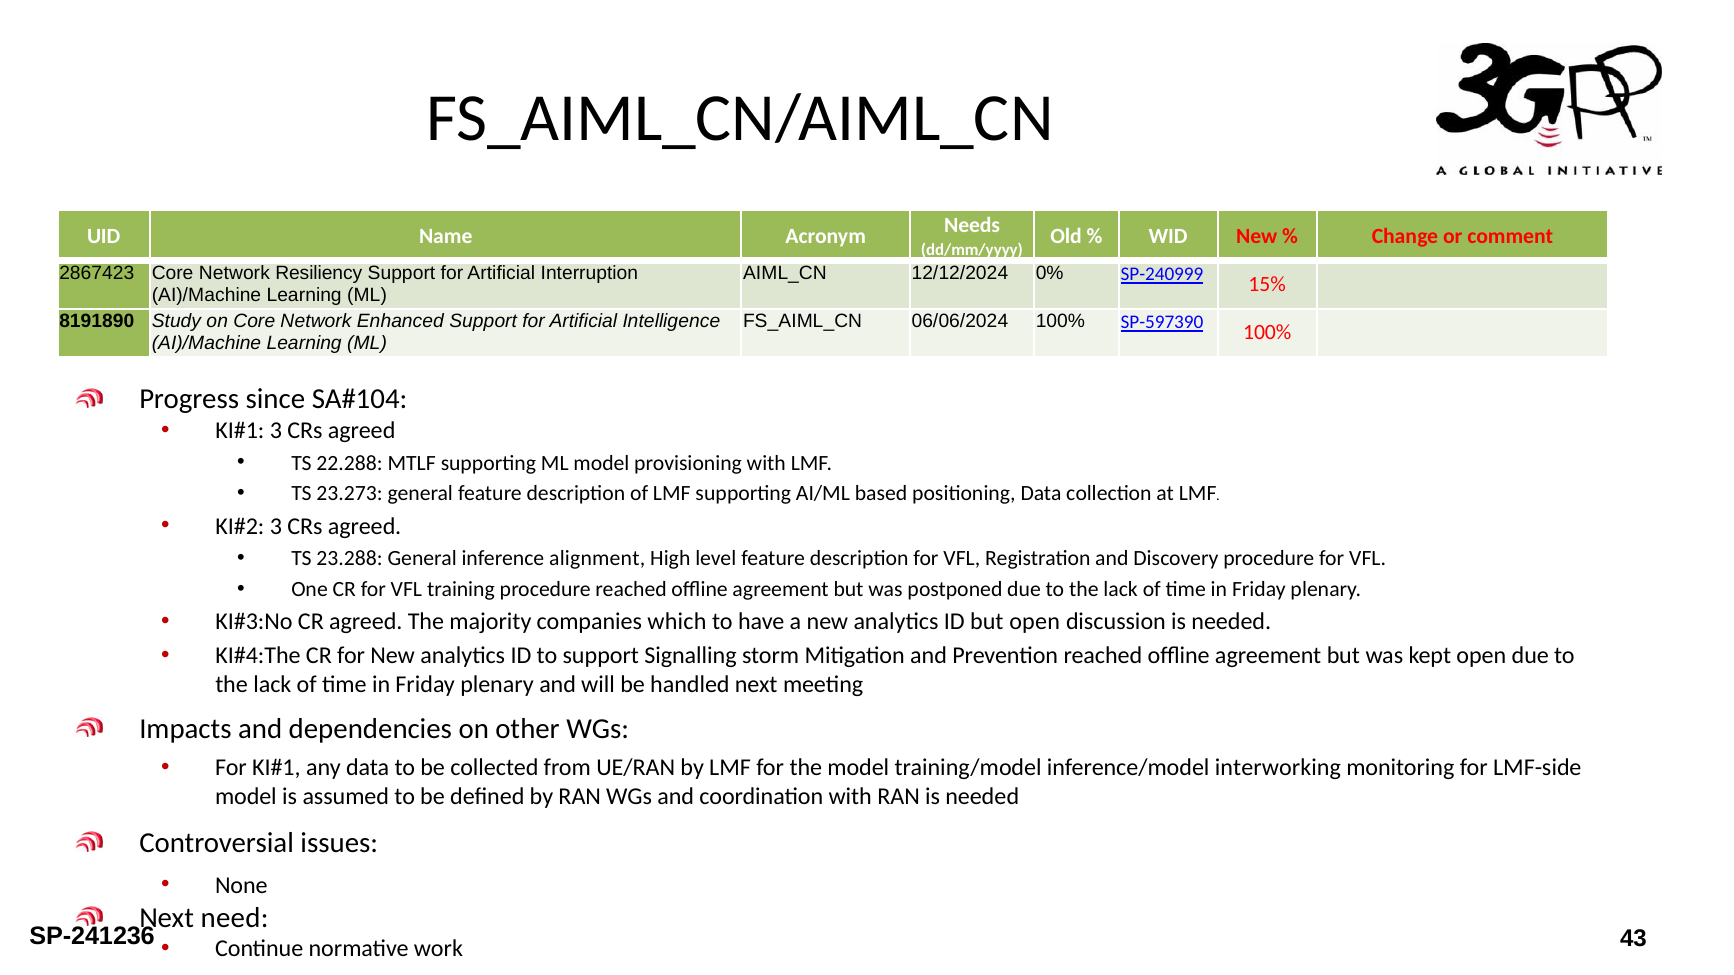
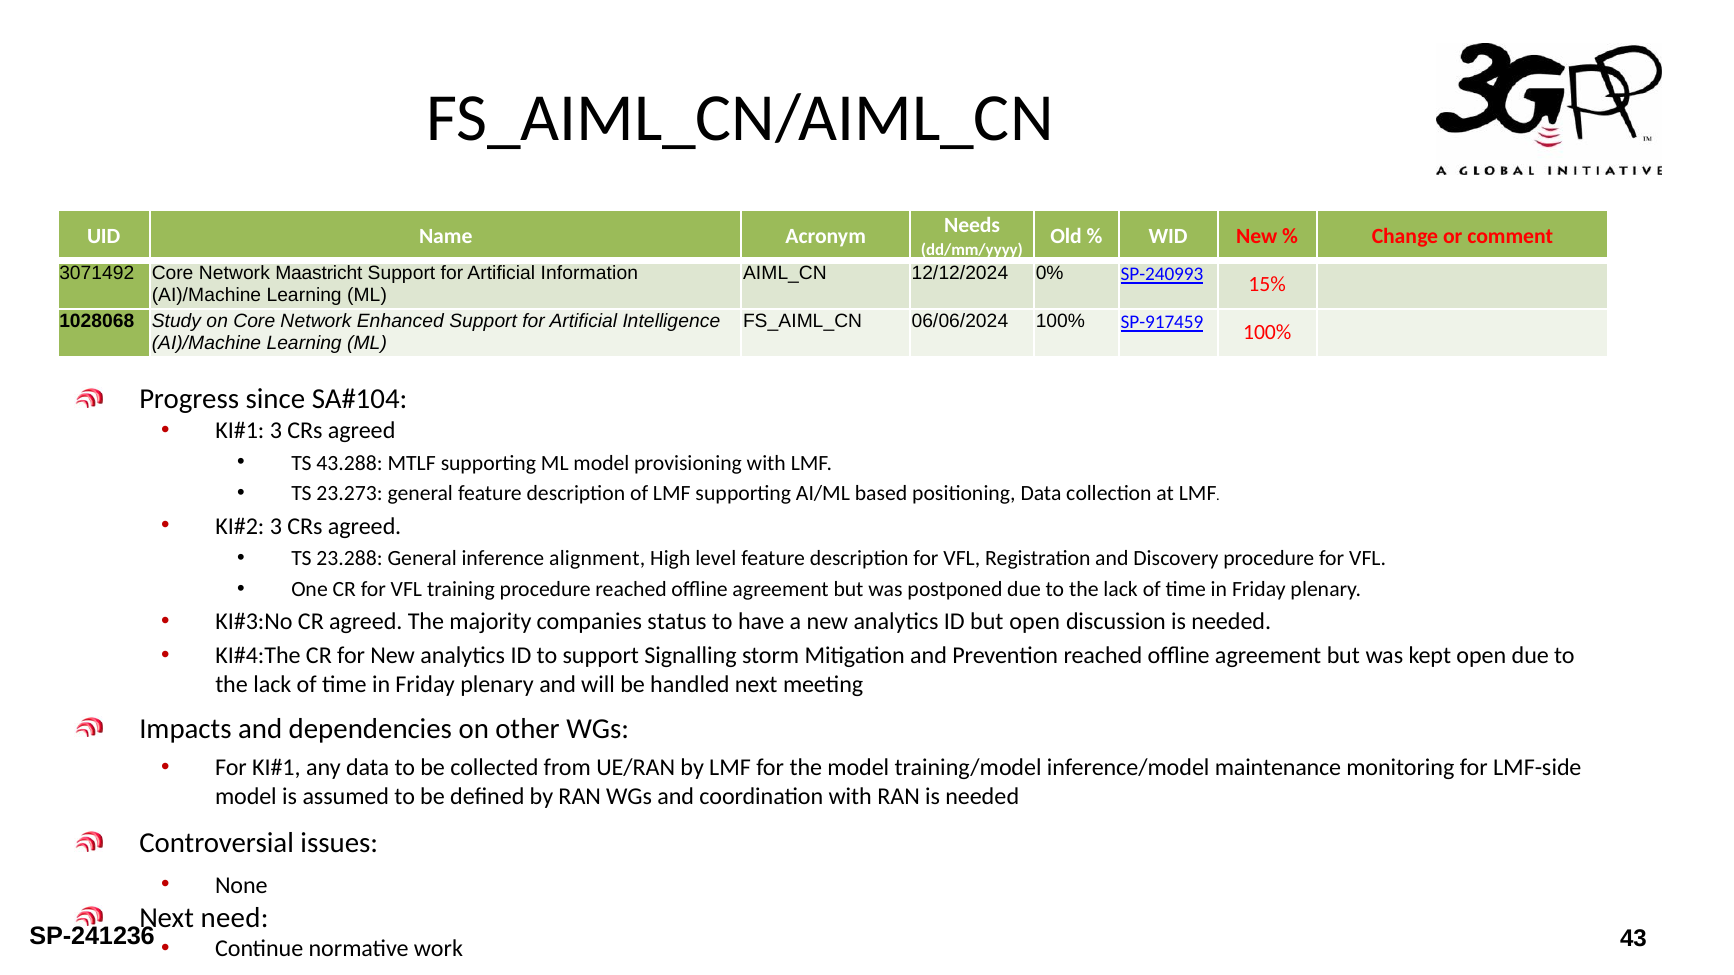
2867423: 2867423 -> 3071492
Resiliency: Resiliency -> Maastricht
Interruption: Interruption -> Information
SP-240999: SP-240999 -> SP-240993
8191890: 8191890 -> 1028068
SP-597390: SP-597390 -> SP-917459
22.288: 22.288 -> 43.288
which: which -> status
interworking: interworking -> maintenance
